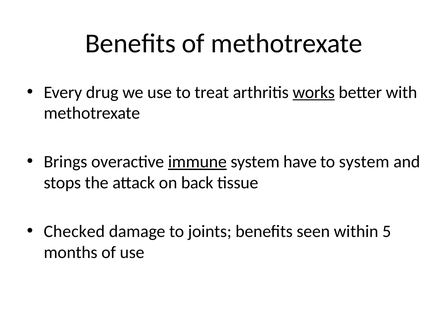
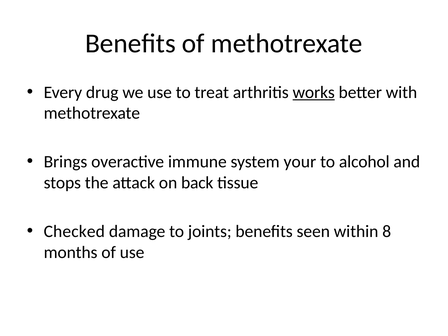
immune underline: present -> none
have: have -> your
to system: system -> alcohol
5: 5 -> 8
